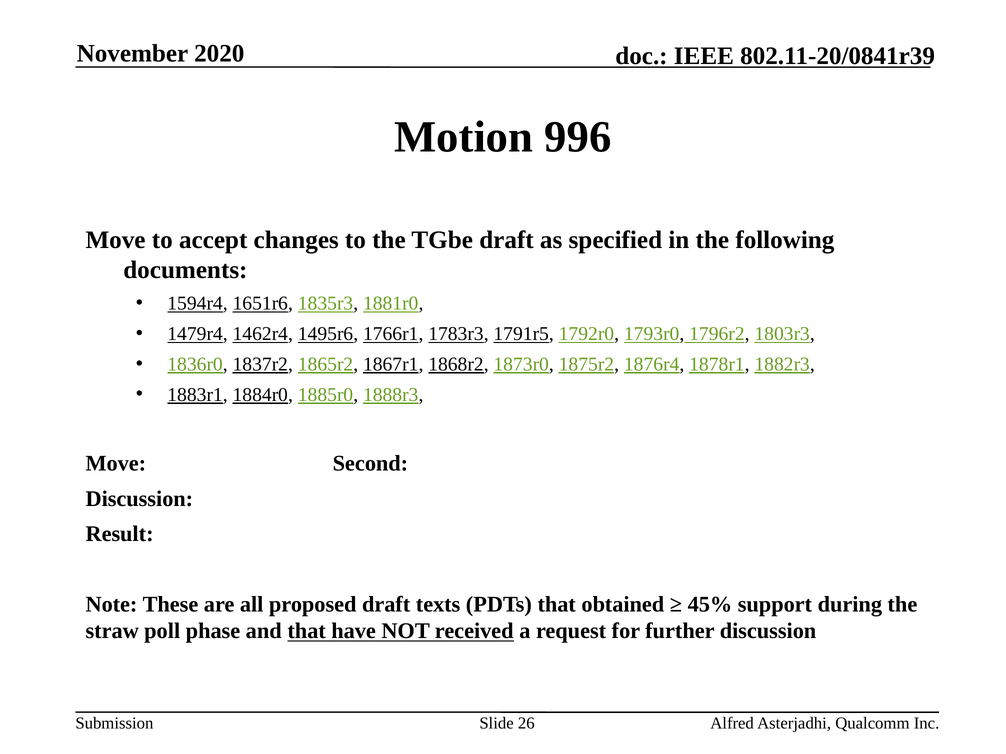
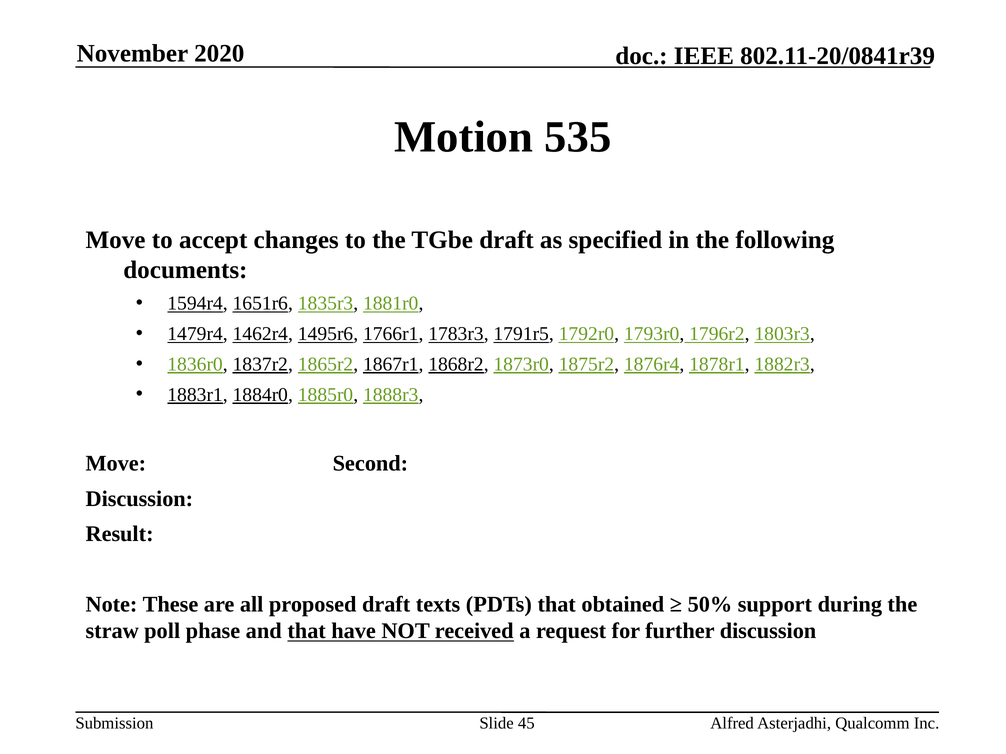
996: 996 -> 535
45%: 45% -> 50%
26: 26 -> 45
